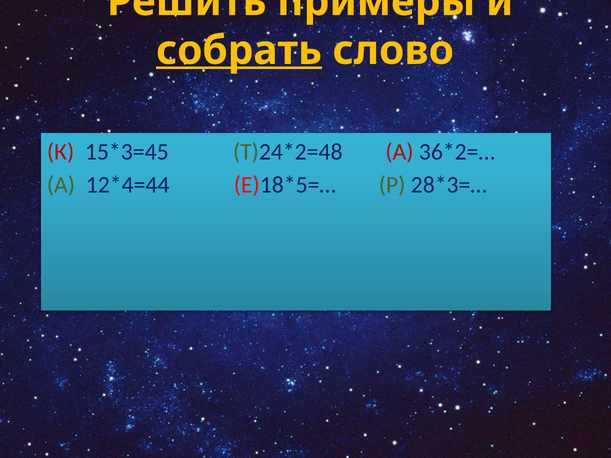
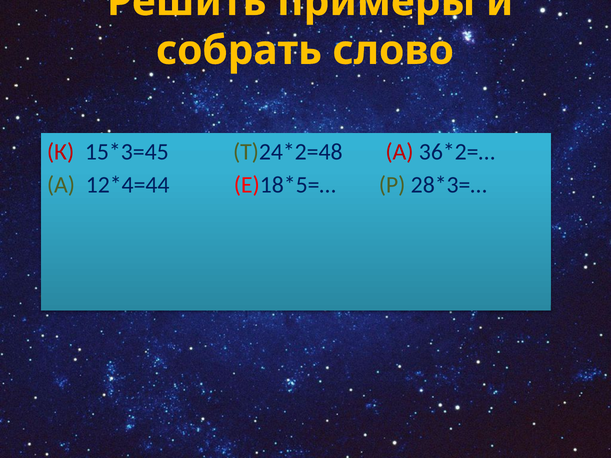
собрать underline: present -> none
